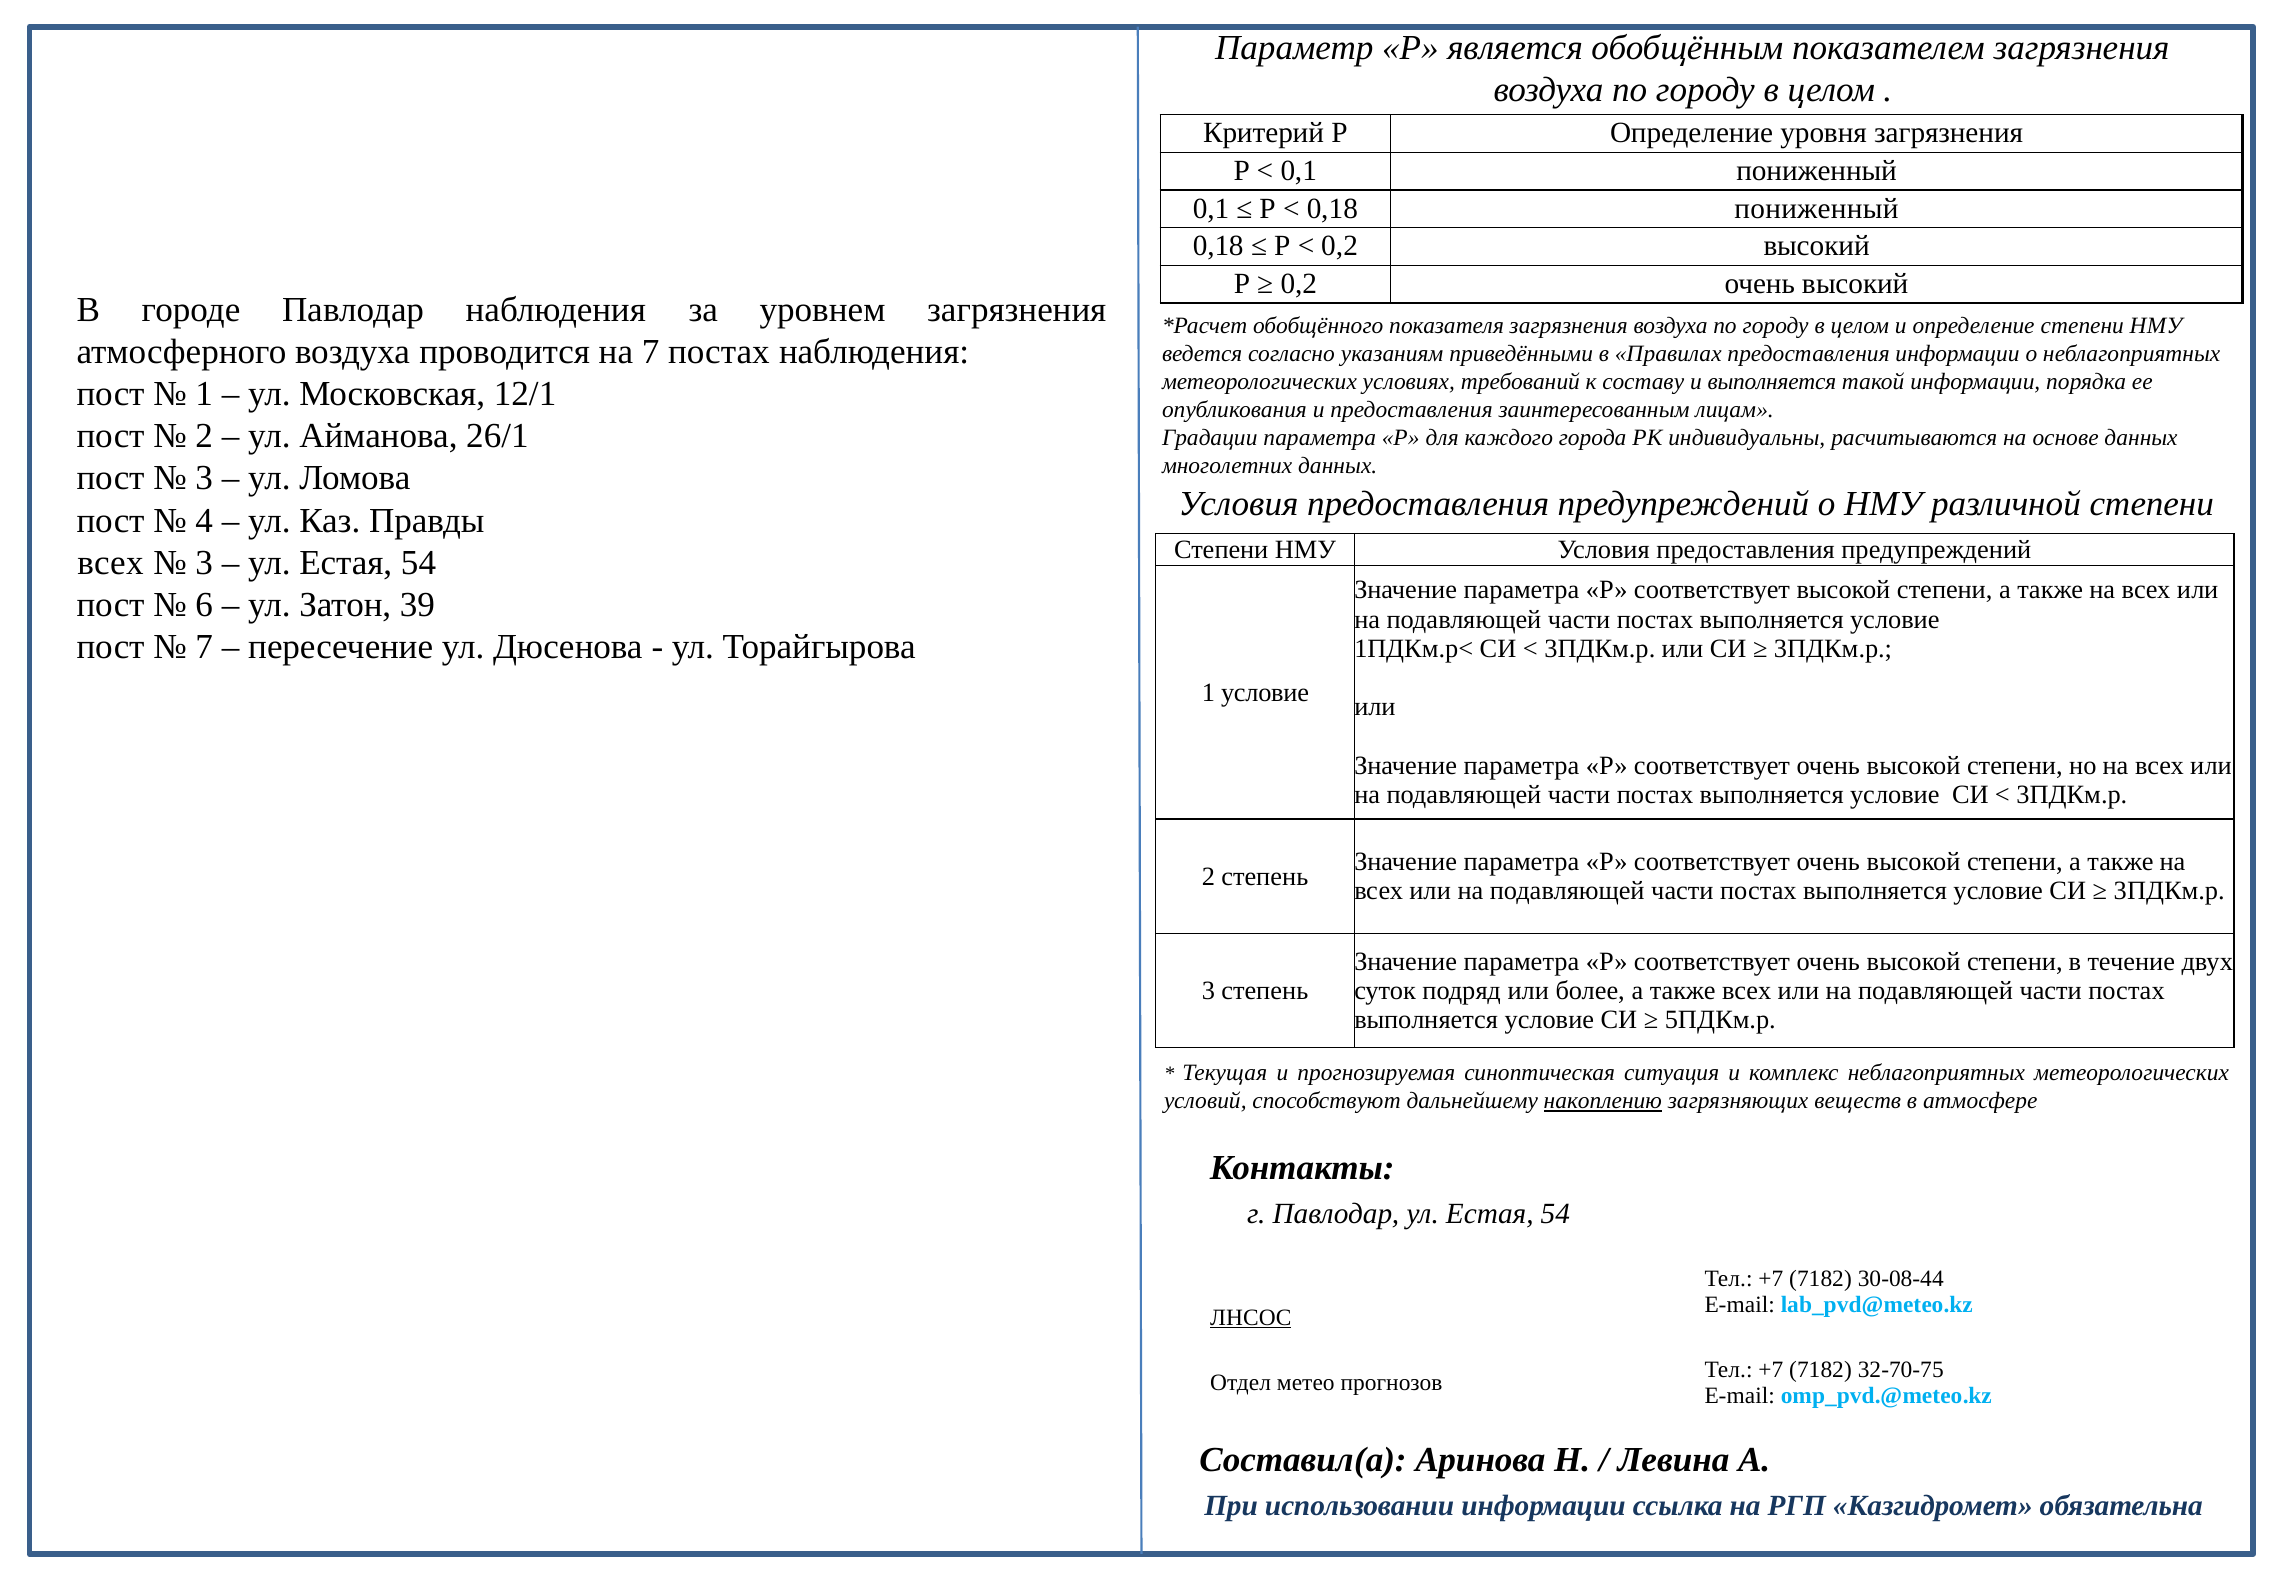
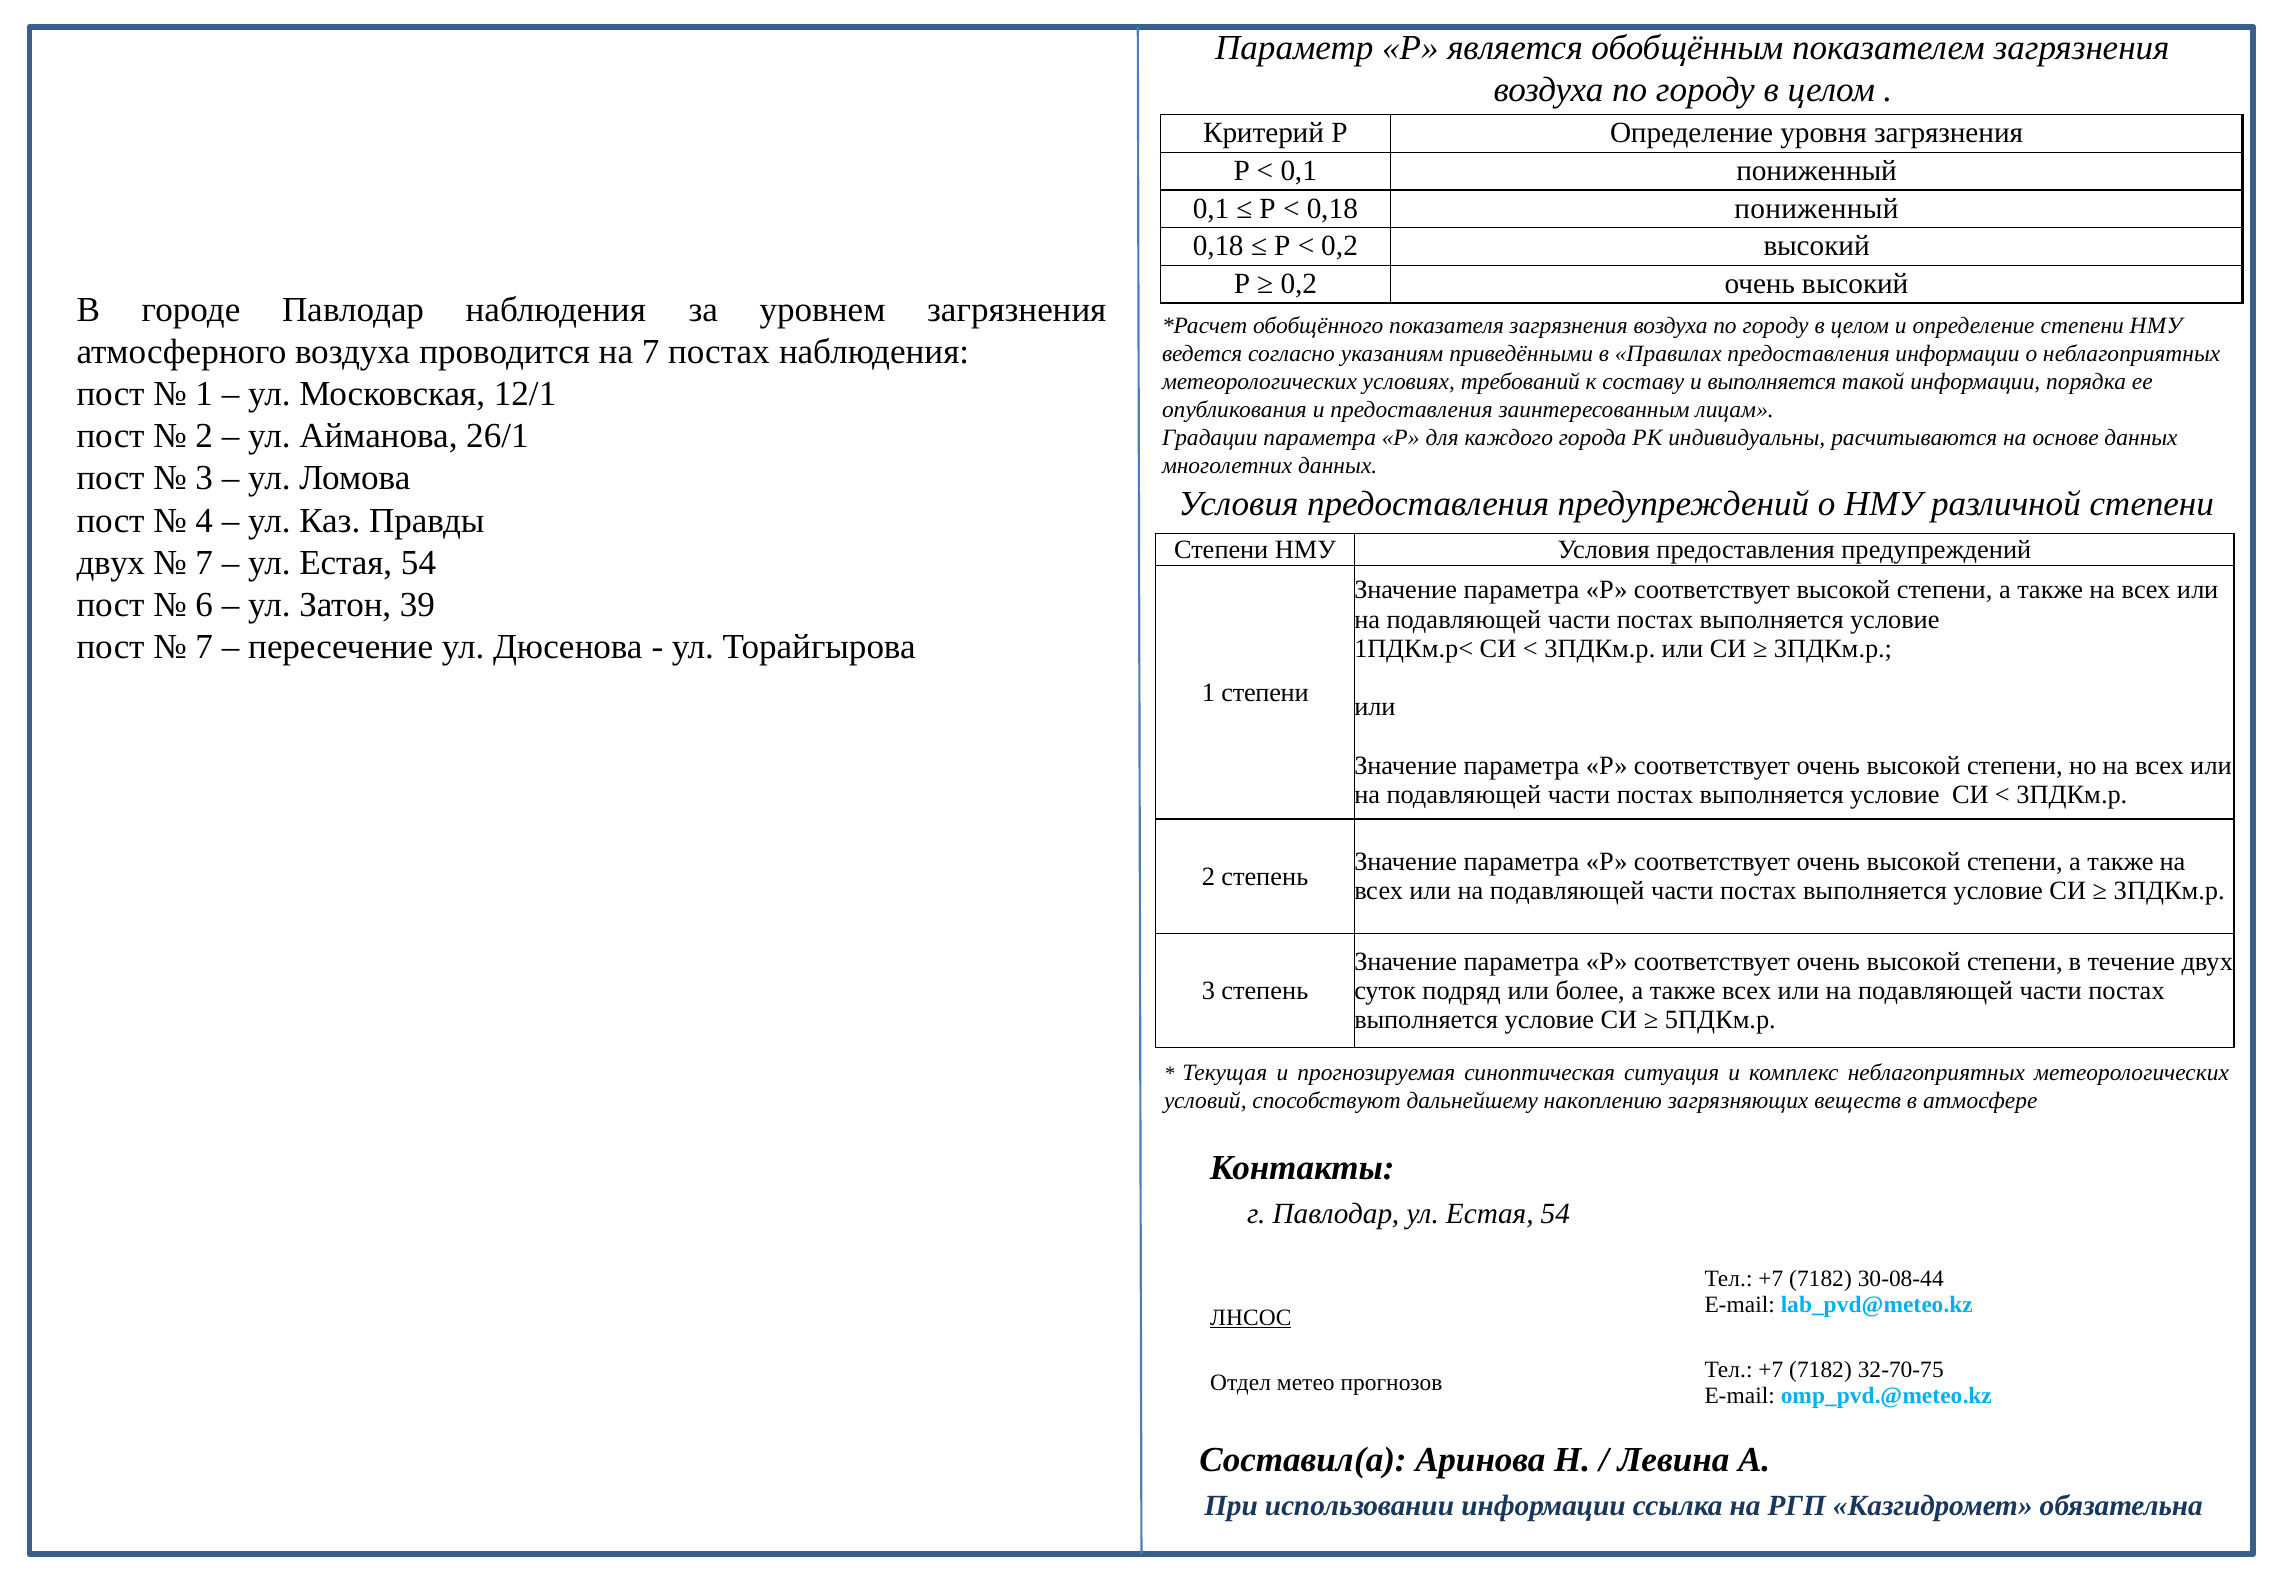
всех at (110, 562): всех -> двух
3 at (204, 562): 3 -> 7
1 условие: условие -> степени
накоплению underline: present -> none
